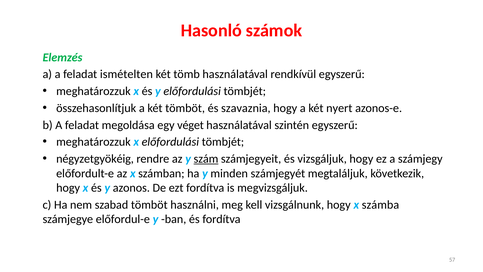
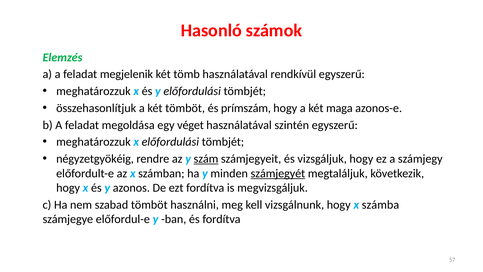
ismételten: ismételten -> megjelenik
szavaznia: szavaznia -> prímszám
nyert: nyert -> maga
számjegyét underline: none -> present
